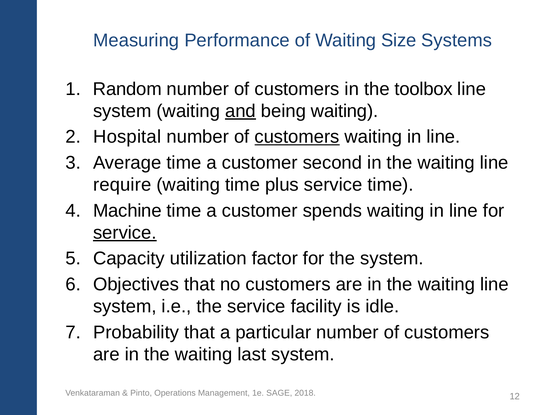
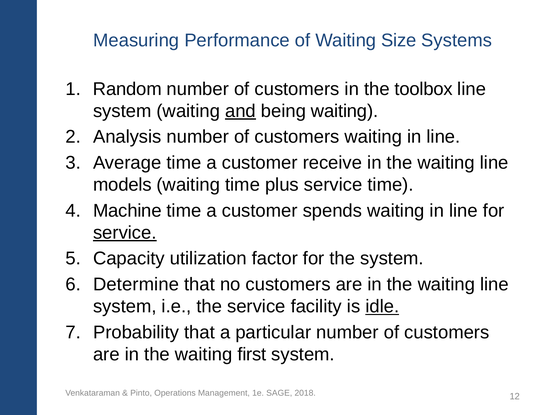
Hospital: Hospital -> Analysis
customers at (297, 137) underline: present -> none
second: second -> receive
require: require -> models
Objectives: Objectives -> Determine
idle underline: none -> present
last: last -> first
